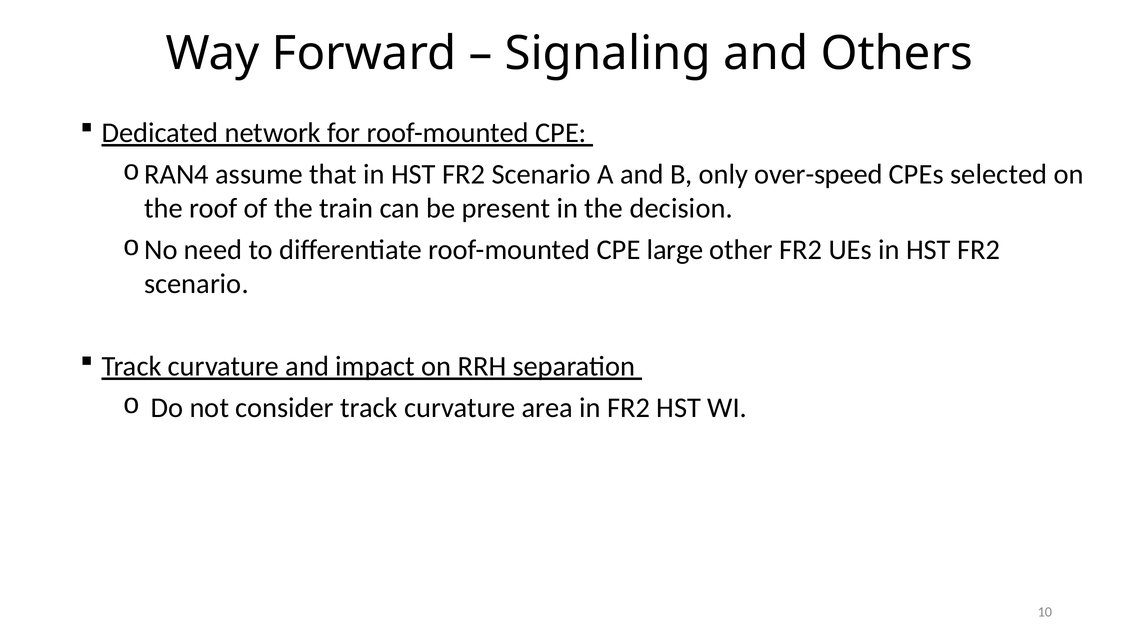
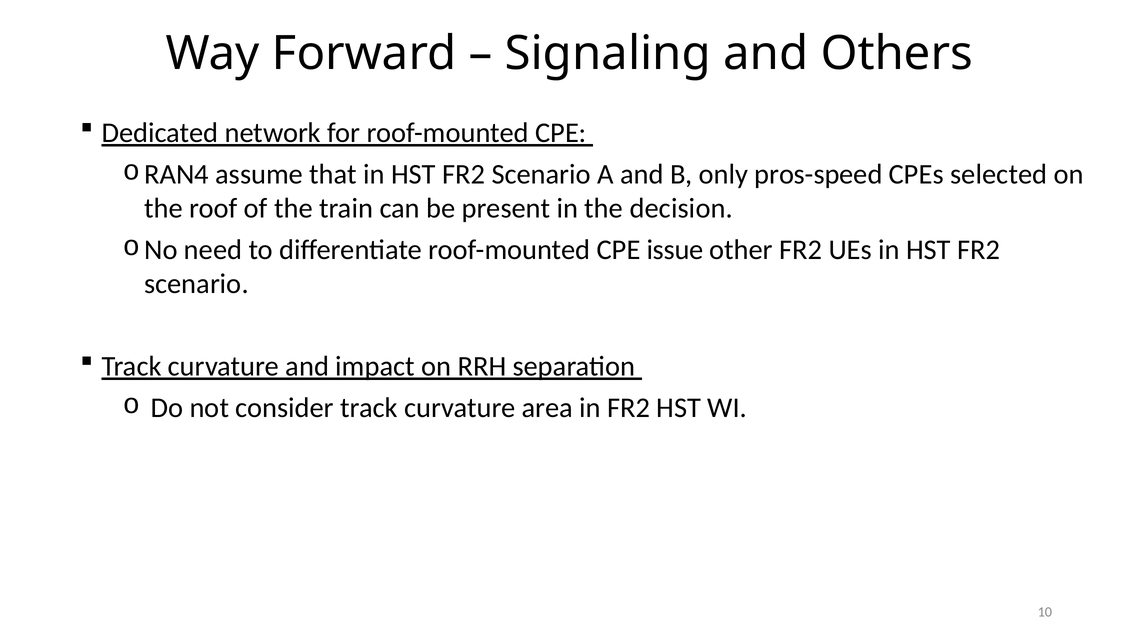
over-speed: over-speed -> pros-speed
large: large -> issue
